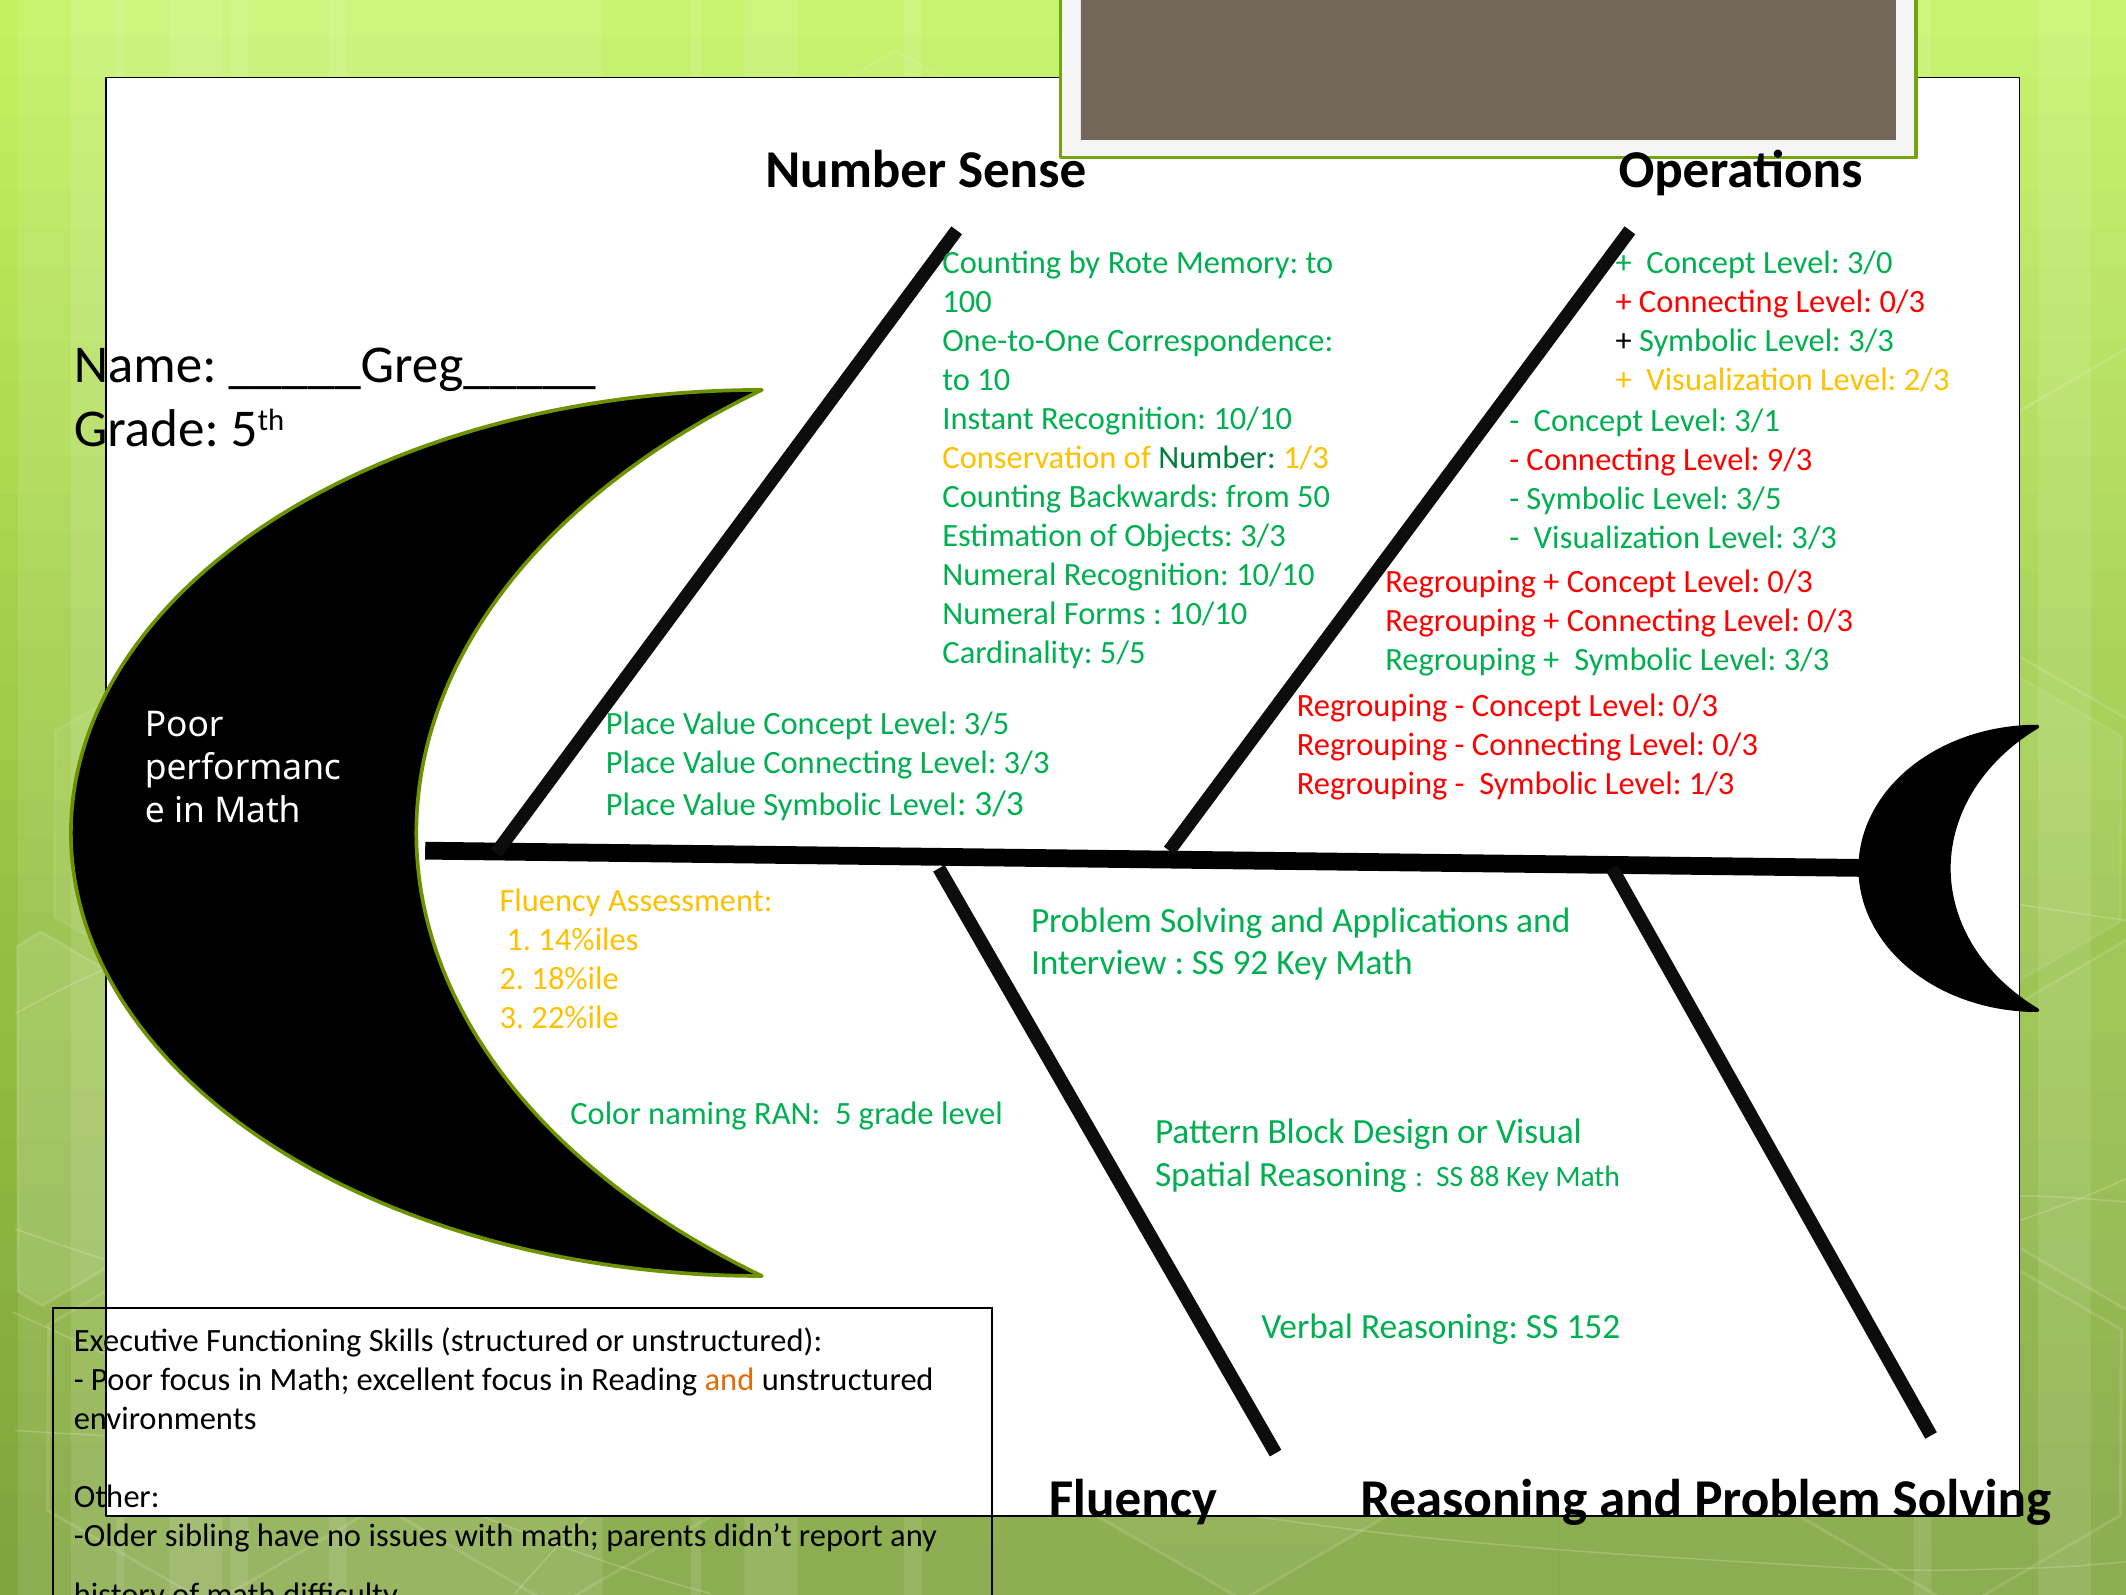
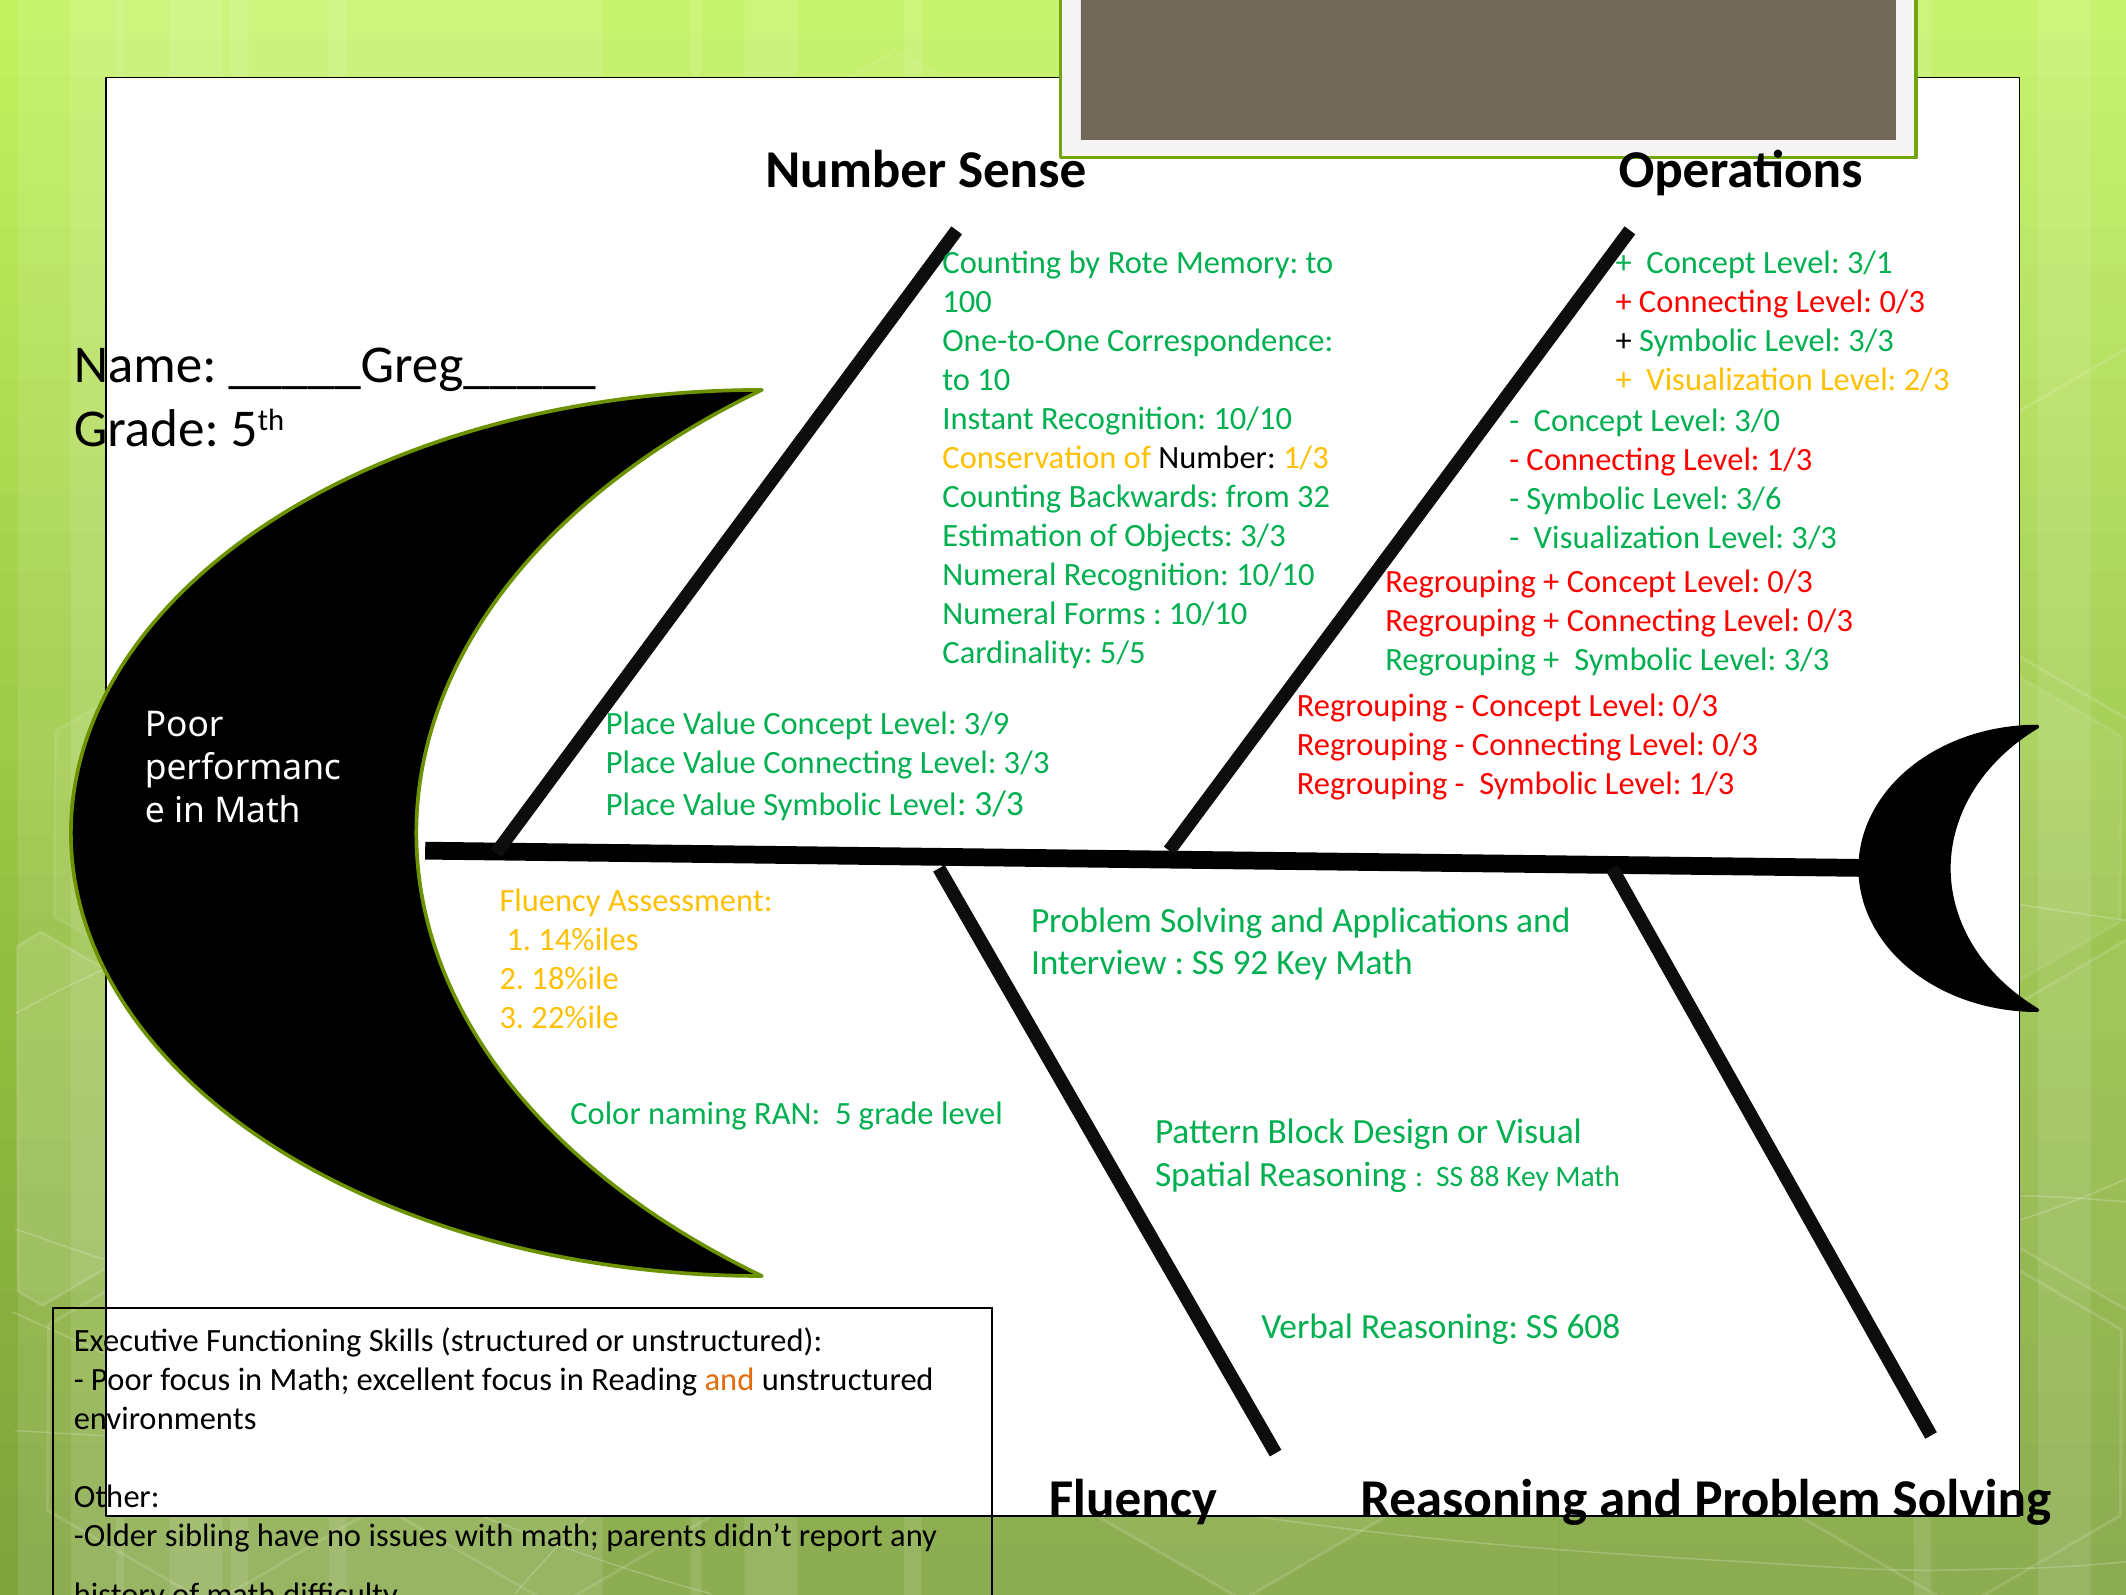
3/0: 3/0 -> 3/1
3/1: 3/1 -> 3/0
Number at (1217, 458) colour: green -> black
Connecting Level 9/3: 9/3 -> 1/3
50: 50 -> 32
Symbolic Level 3/5: 3/5 -> 3/6
Concept Level 3/5: 3/5 -> 3/9
152: 152 -> 608
